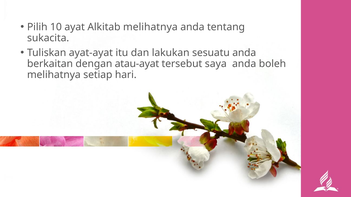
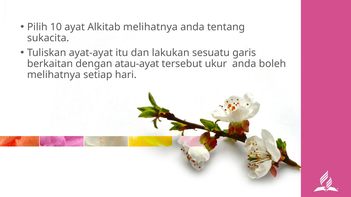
sesuatu anda: anda -> garis
saya: saya -> ukur
